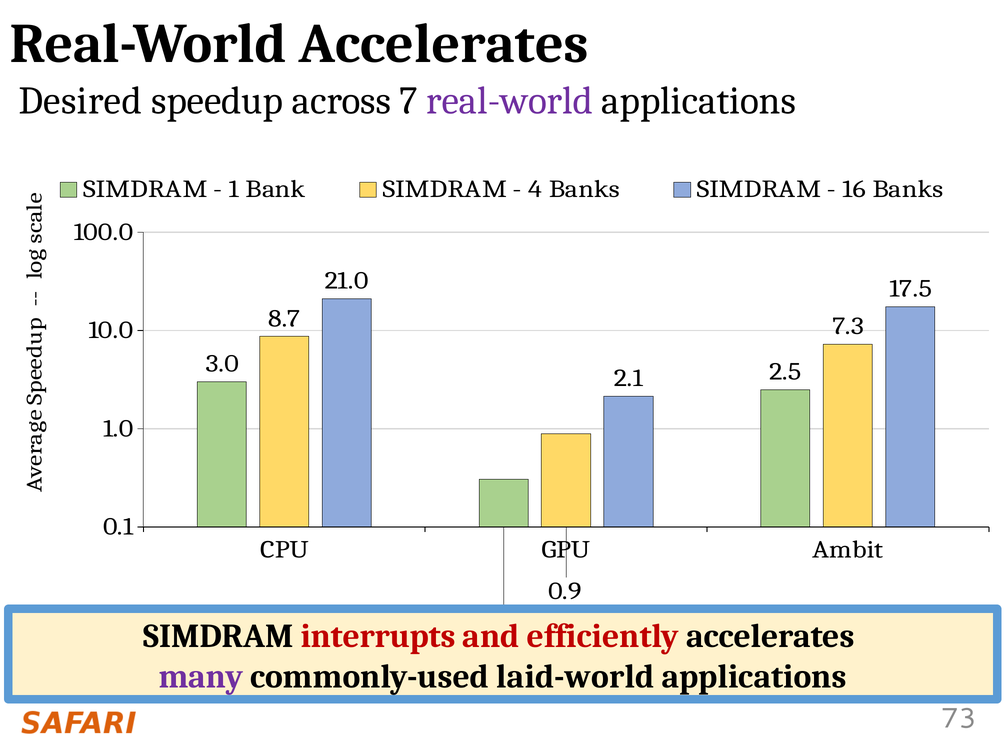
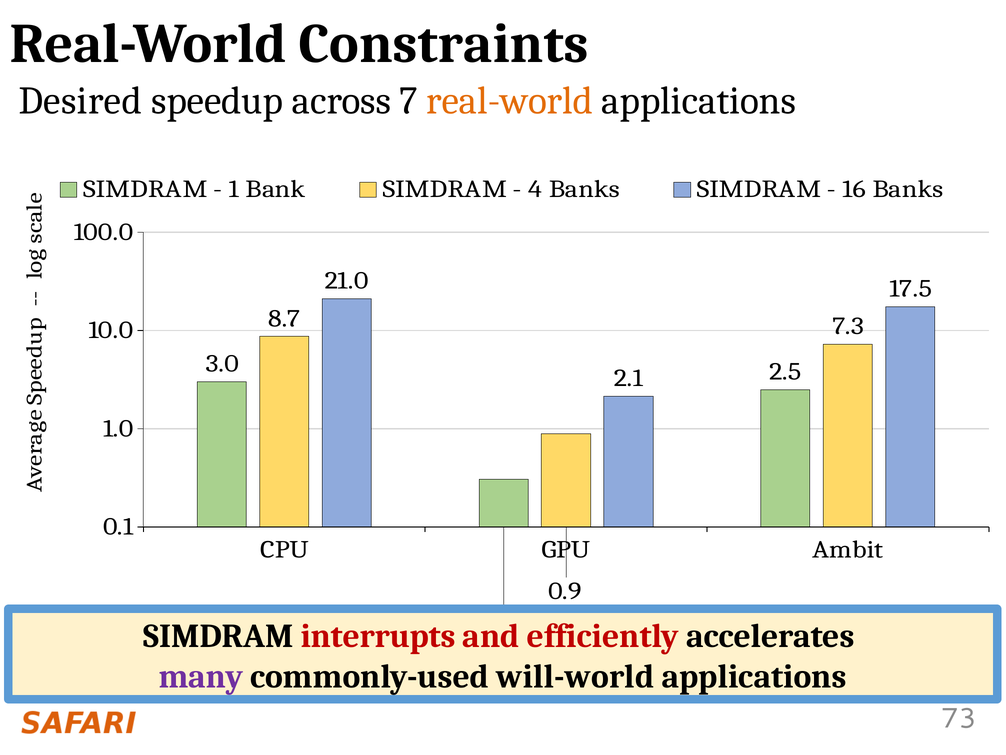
Real-World Accelerates: Accelerates -> Constraints
real-world at (510, 101) colour: purple -> orange
laid-world: laid-world -> will-world
